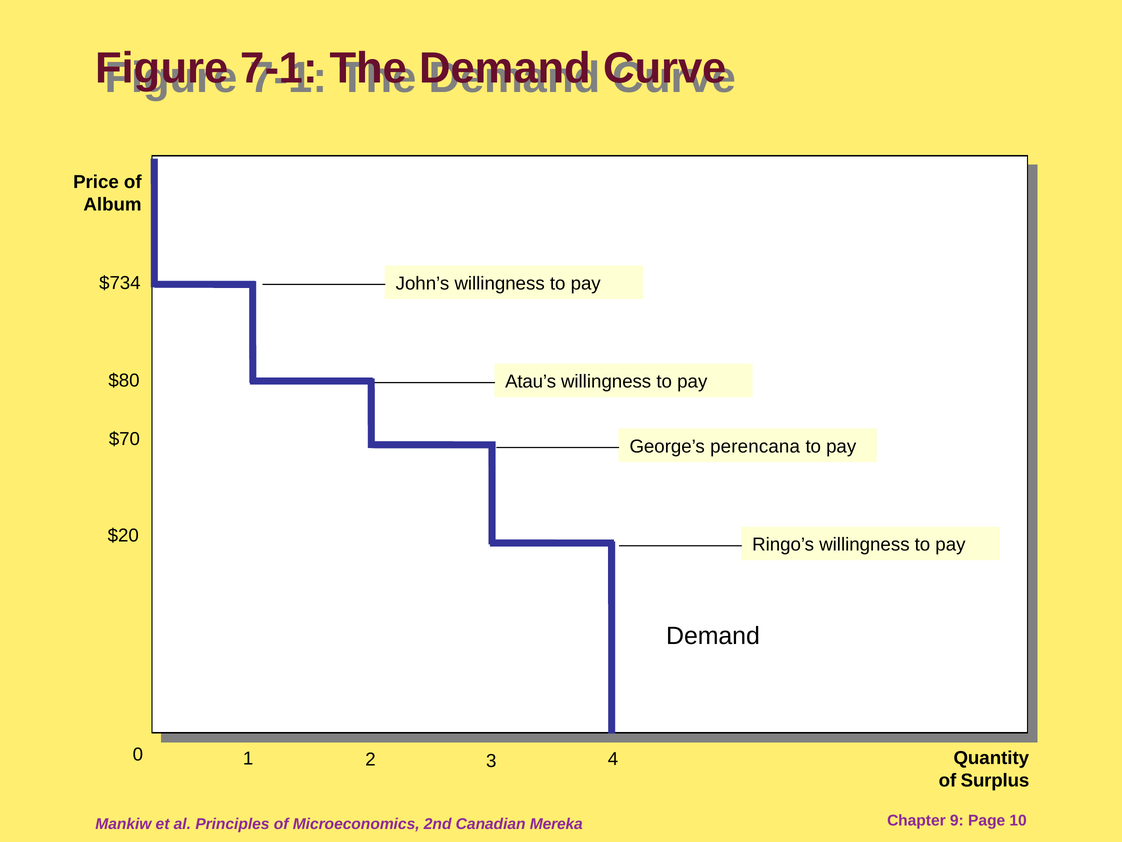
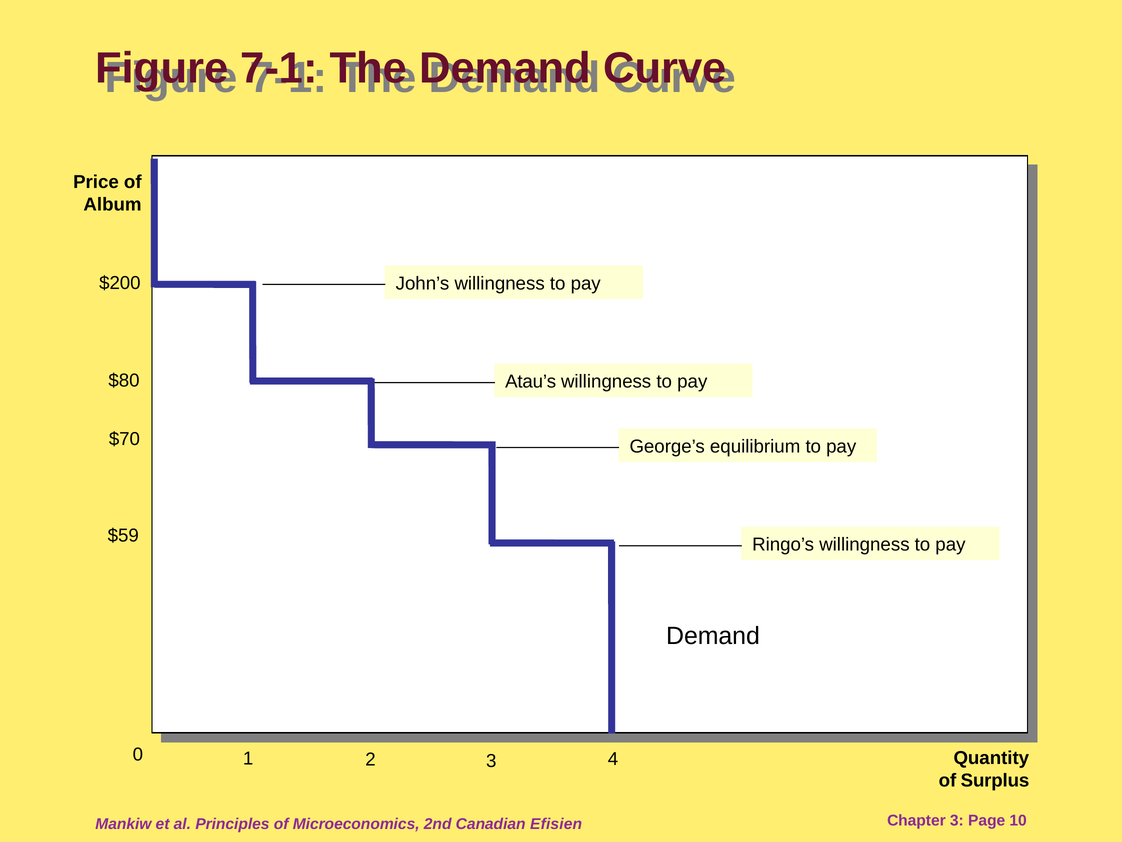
$734: $734 -> $200
perencana: perencana -> equilibrium
$20: $20 -> $59
Mereka: Mereka -> Efisien
Chapter 9: 9 -> 3
